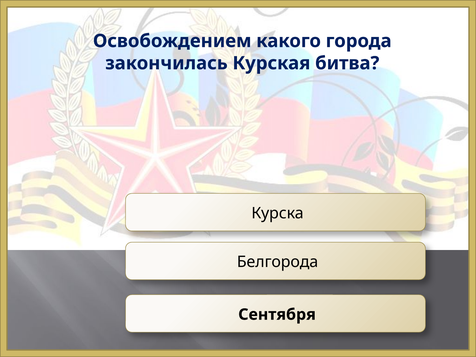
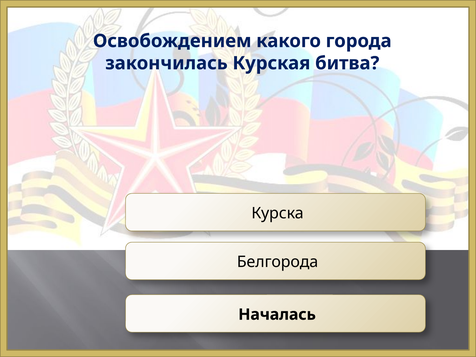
Сентября: Сентября -> Началась
